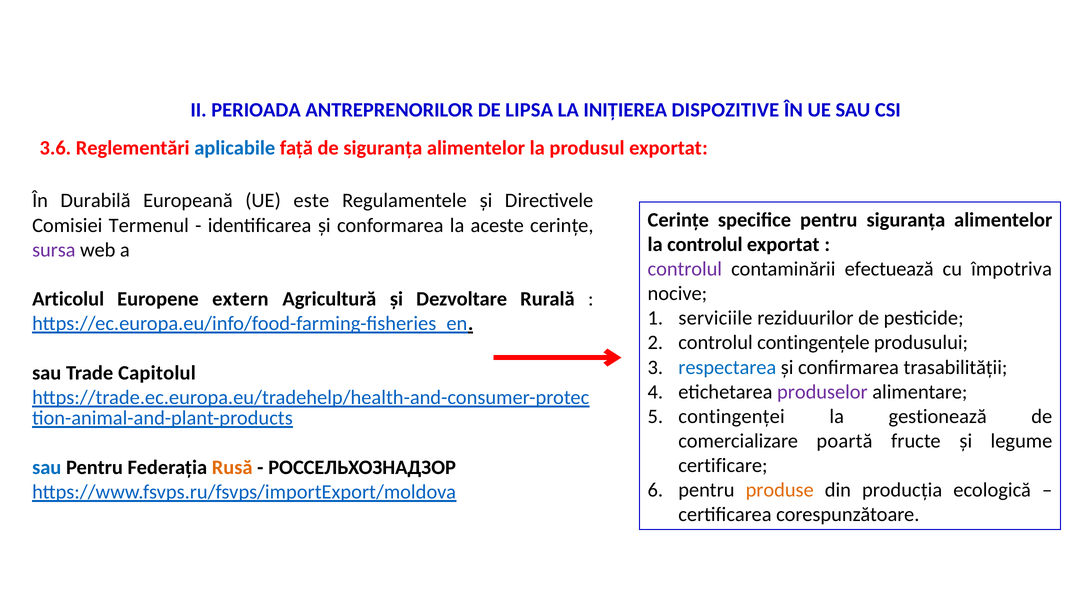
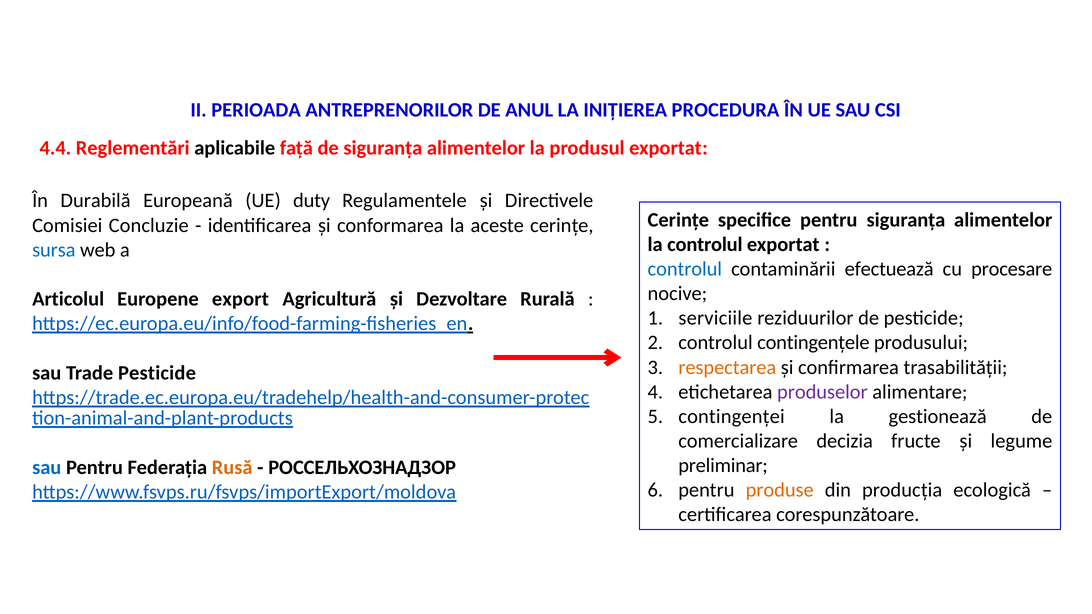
LIPSA: LIPSA -> ANUL
DISPOZITIVE: DISPOZITIVE -> PROCEDURA
3.6: 3.6 -> 4.4
aplicabile colour: blue -> black
este: este -> duty
Termenul: Termenul -> Concluzie
sursa colour: purple -> blue
controlul at (685, 269) colour: purple -> blue
împotriva: împotriva -> procesare
extern: extern -> export
respectarea colour: blue -> orange
Trade Capitolul: Capitolul -> Pesticide
poartă: poartă -> decizia
certificare: certificare -> preliminar
